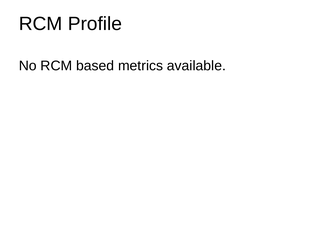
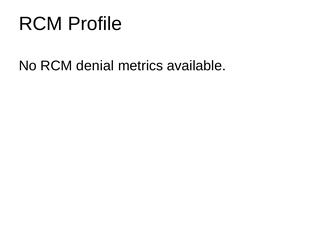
based: based -> denial
